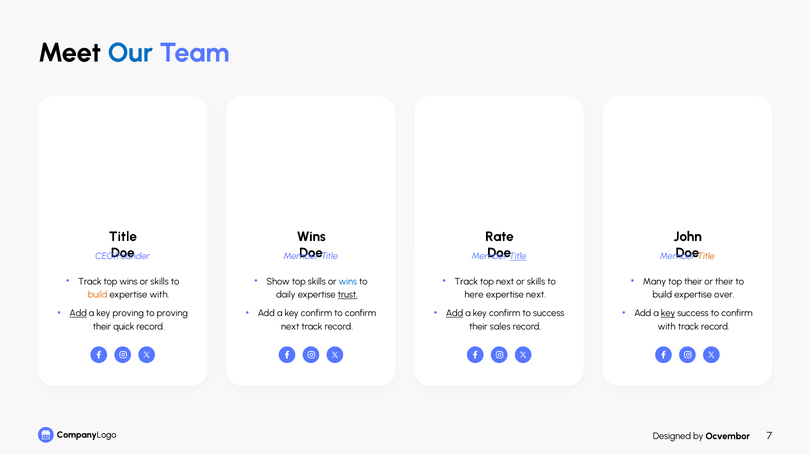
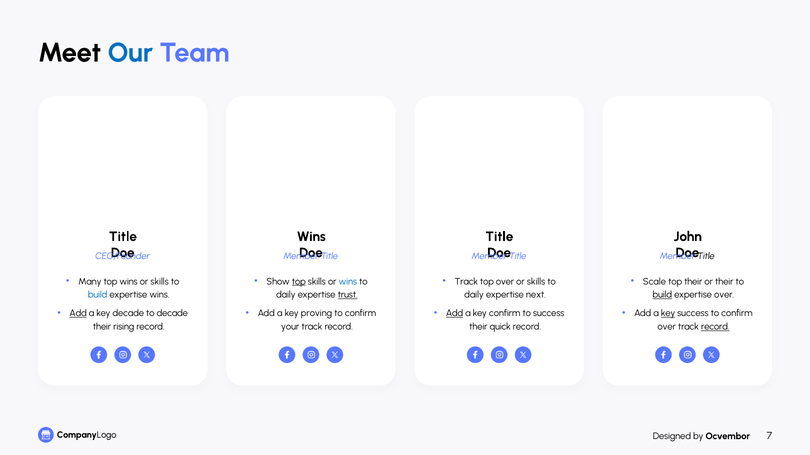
Rate at (499, 237): Rate -> Title
Title at (518, 256) underline: present -> none
Title at (706, 256) colour: orange -> black
Track at (90, 282): Track -> Many
top at (299, 282) underline: none -> present
top next: next -> over
Many: Many -> Scale
build at (98, 295) colour: orange -> blue
expertise with: with -> wins
here at (474, 295): here -> daily
build at (662, 295) underline: none -> present
key proving: proving -> decade
to proving: proving -> decade
confirm at (316, 314): confirm -> proving
quick: quick -> rising
next at (290, 327): next -> your
sales: sales -> quick
with at (667, 327): with -> over
record at (715, 327) underline: none -> present
